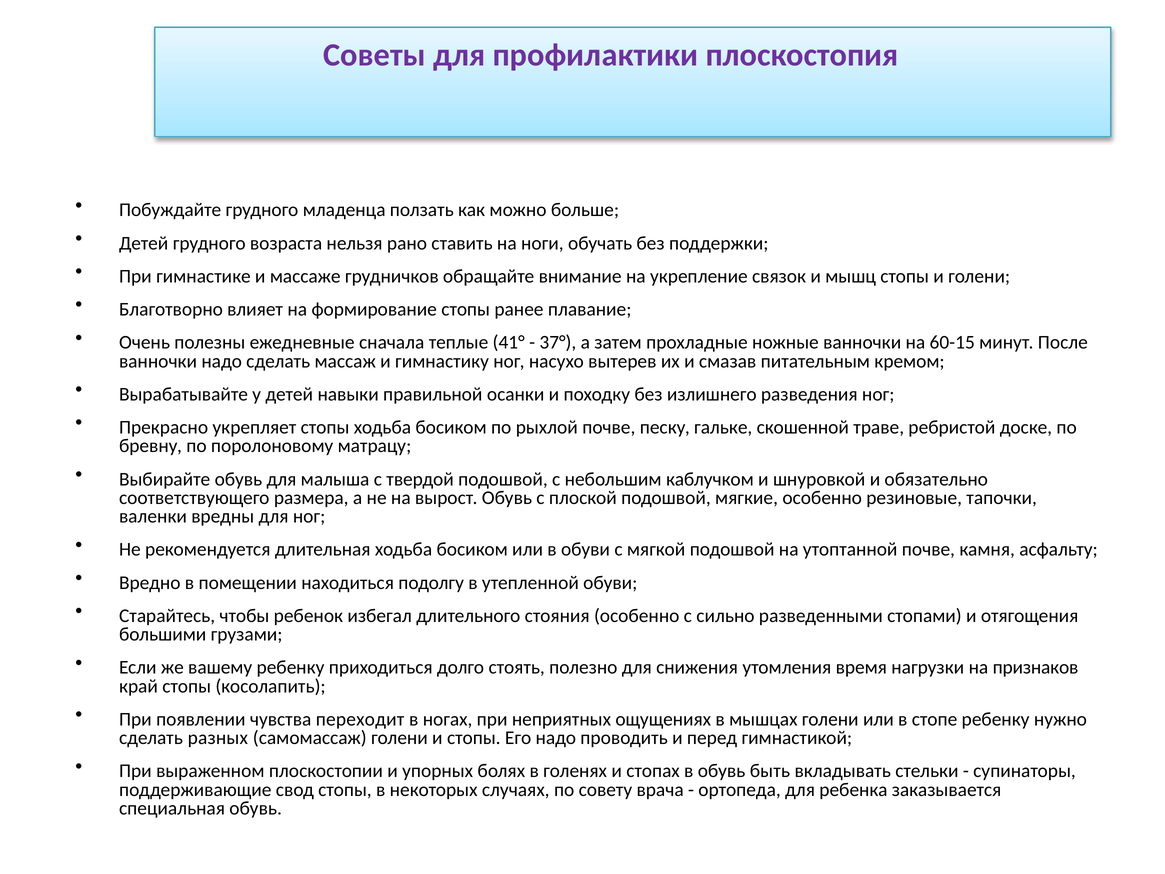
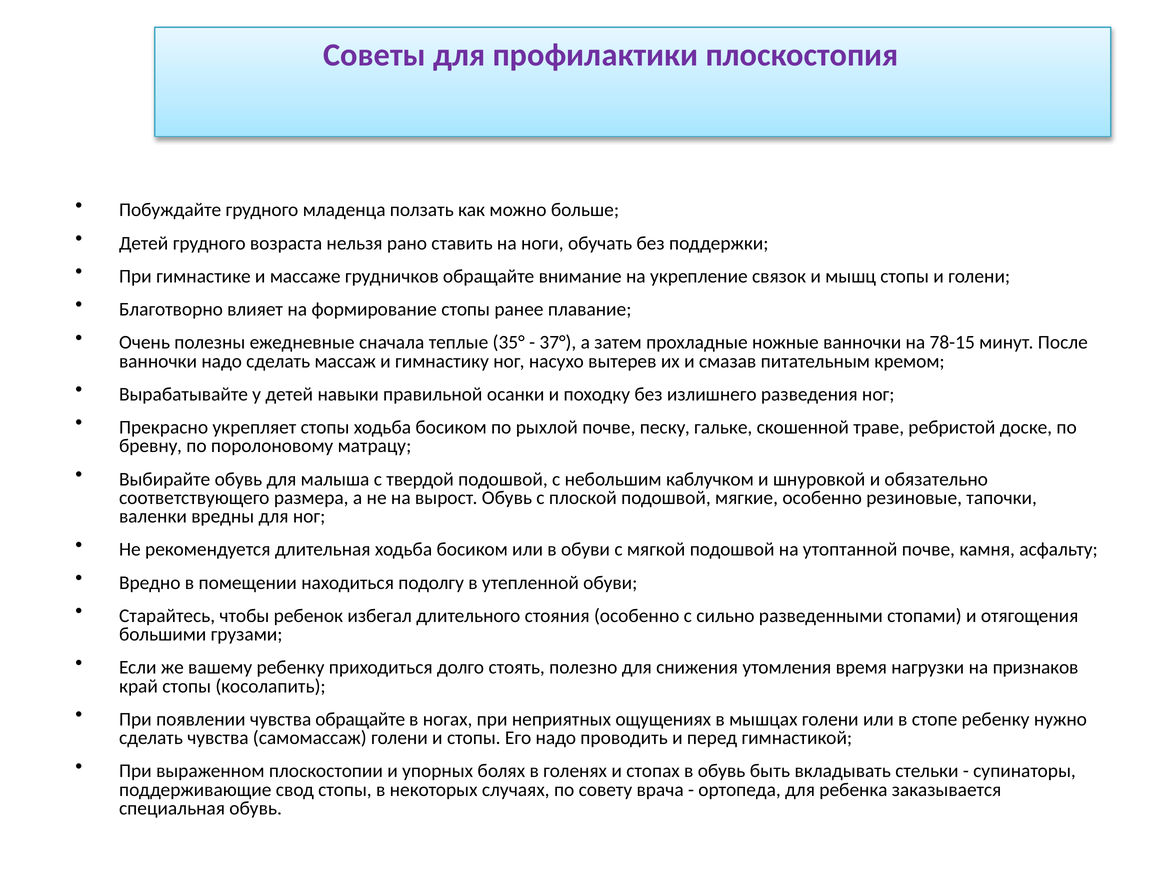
41°: 41° -> 35°
60-15: 60-15 -> 78-15
чувства переходит: переходит -> обращайте
сделать разных: разных -> чувства
